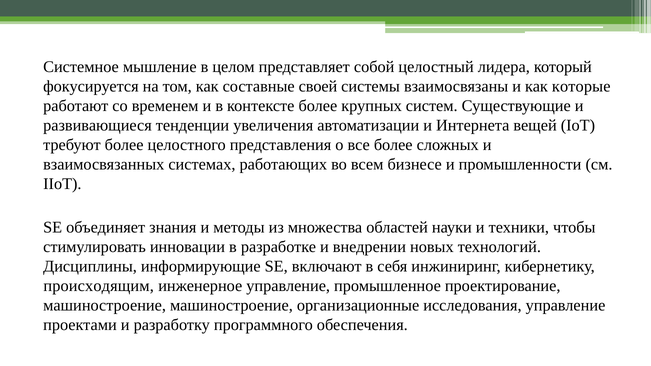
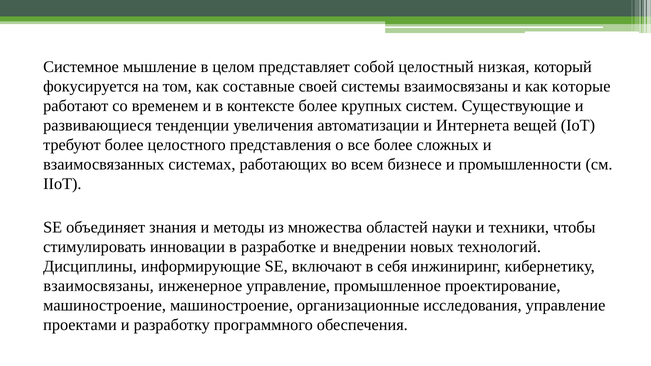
лидера: лидера -> низкая
происходящим at (99, 286): происходящим -> взаимосвязаны
